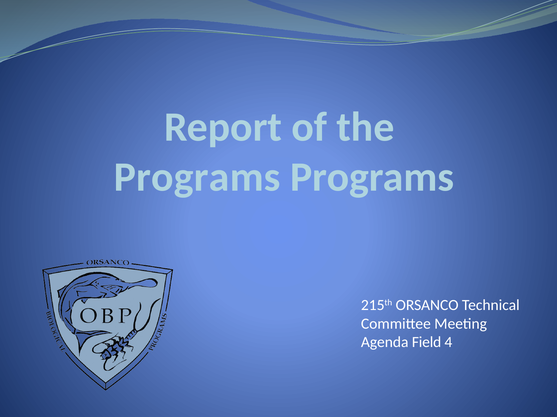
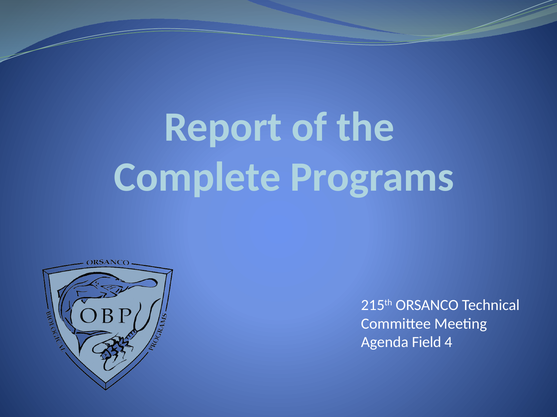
Programs at (197, 178): Programs -> Complete
